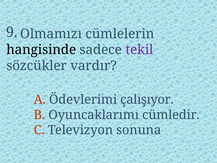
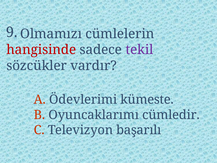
hangisinde colour: black -> red
çalışıyor: çalışıyor -> kümeste
sonuna: sonuna -> başarılı
